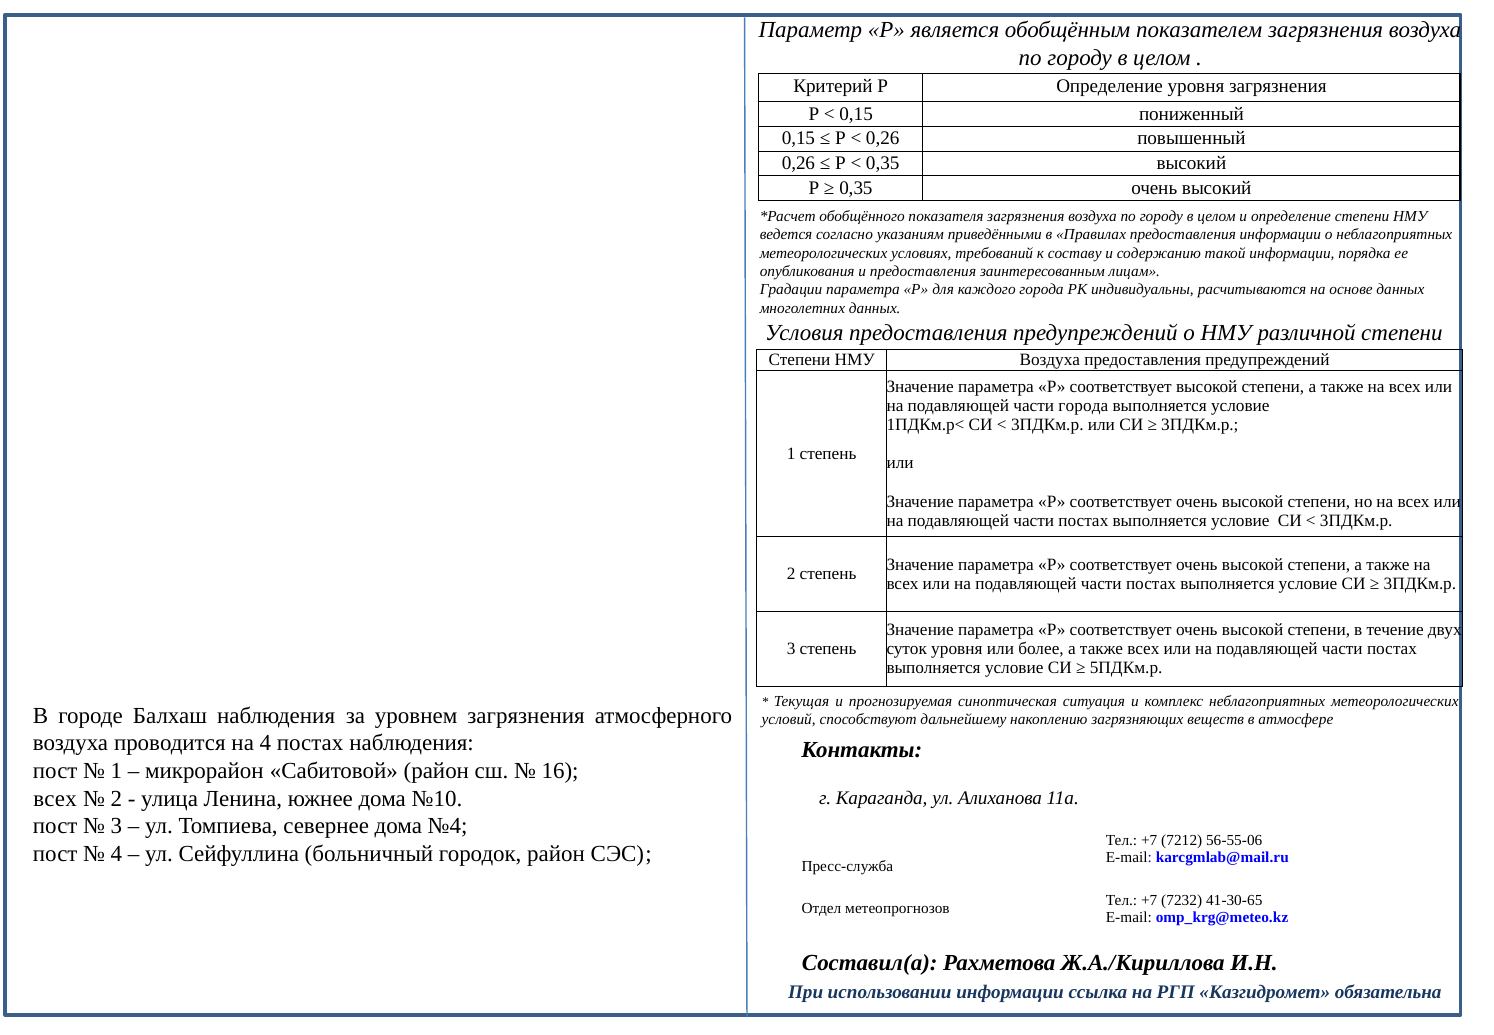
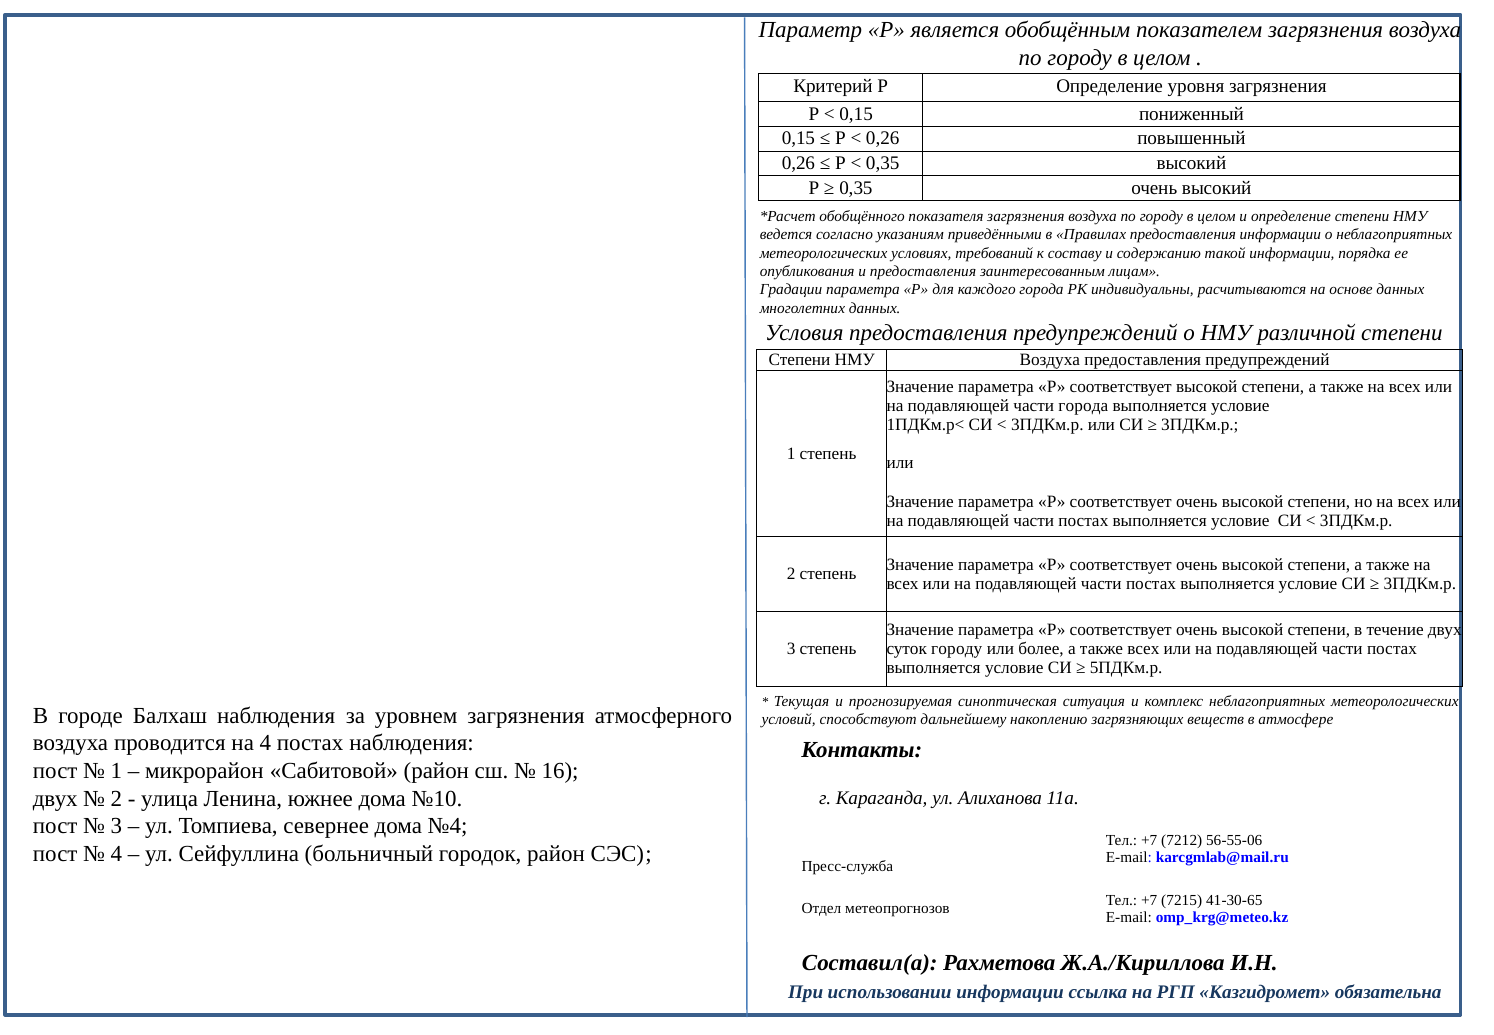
суток уровня: уровня -> городу
всех at (55, 798): всех -> двух
7232: 7232 -> 7215
